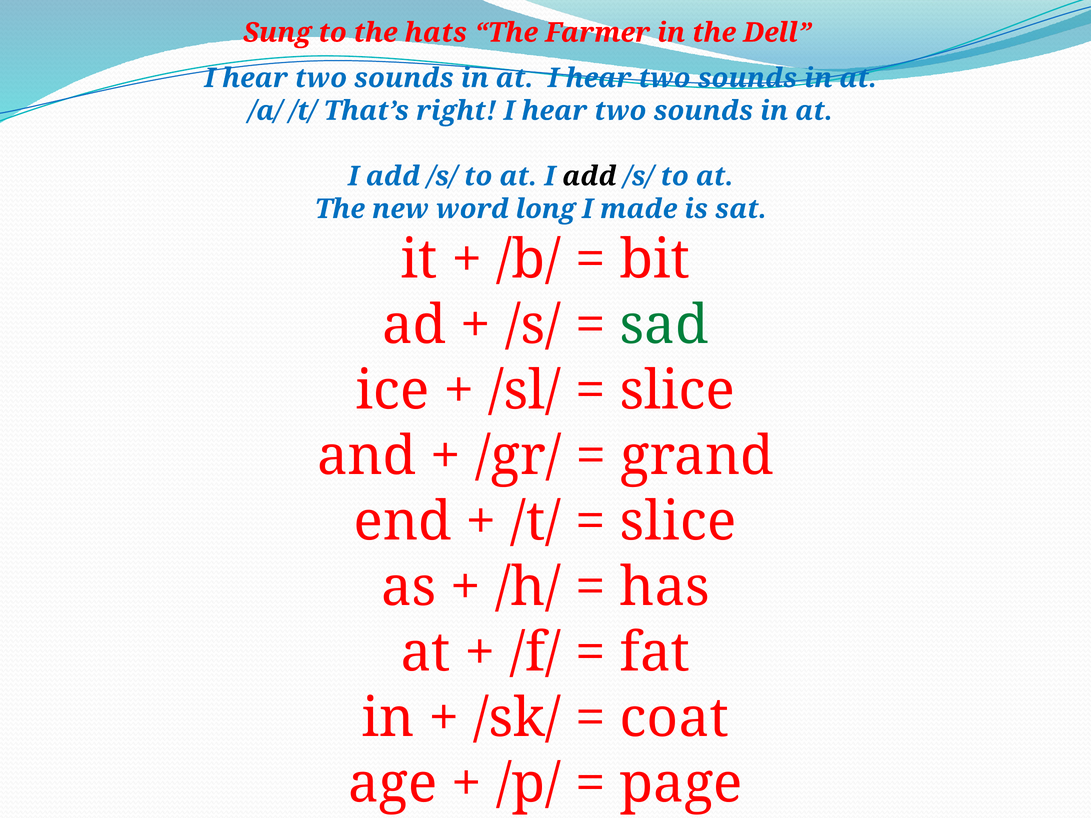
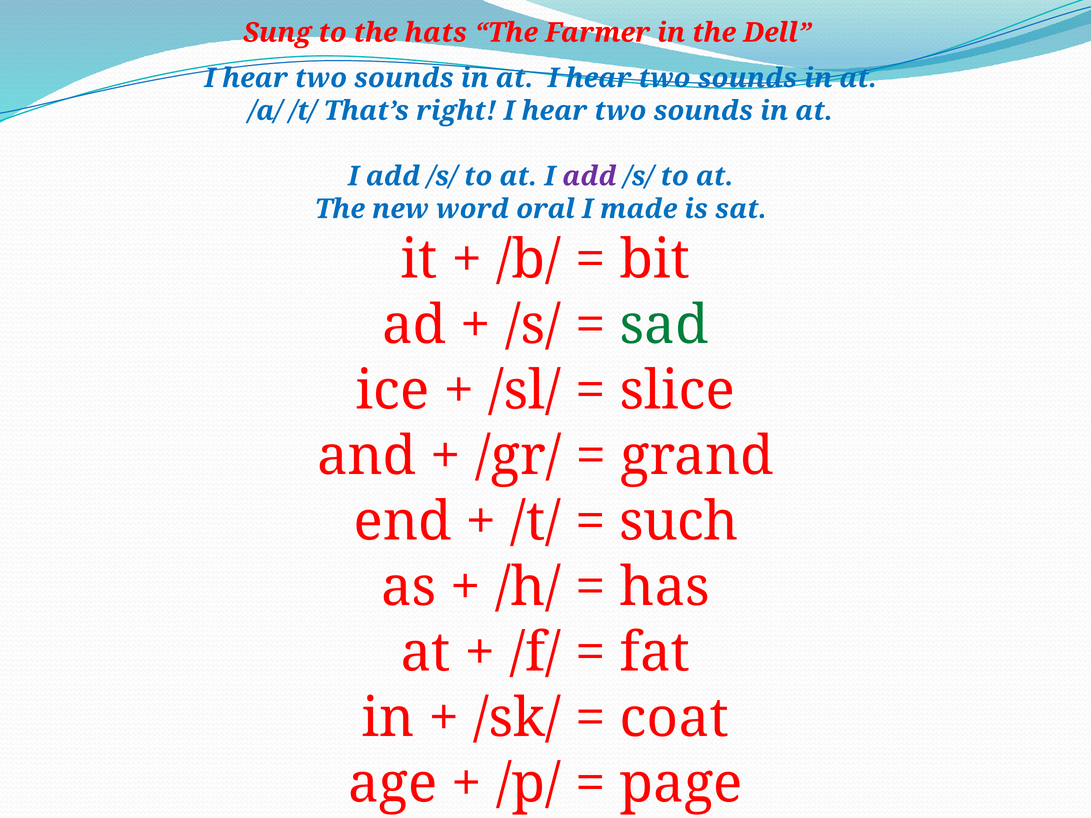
add at (590, 176) colour: black -> purple
long: long -> oral
slice at (678, 522): slice -> such
